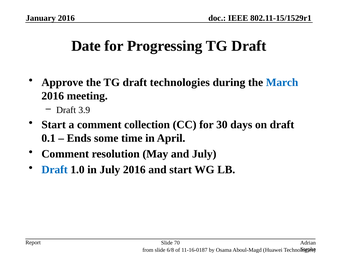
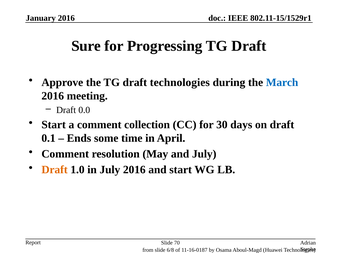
Date: Date -> Sure
3.9: 3.9 -> 0.0
Draft at (55, 170) colour: blue -> orange
